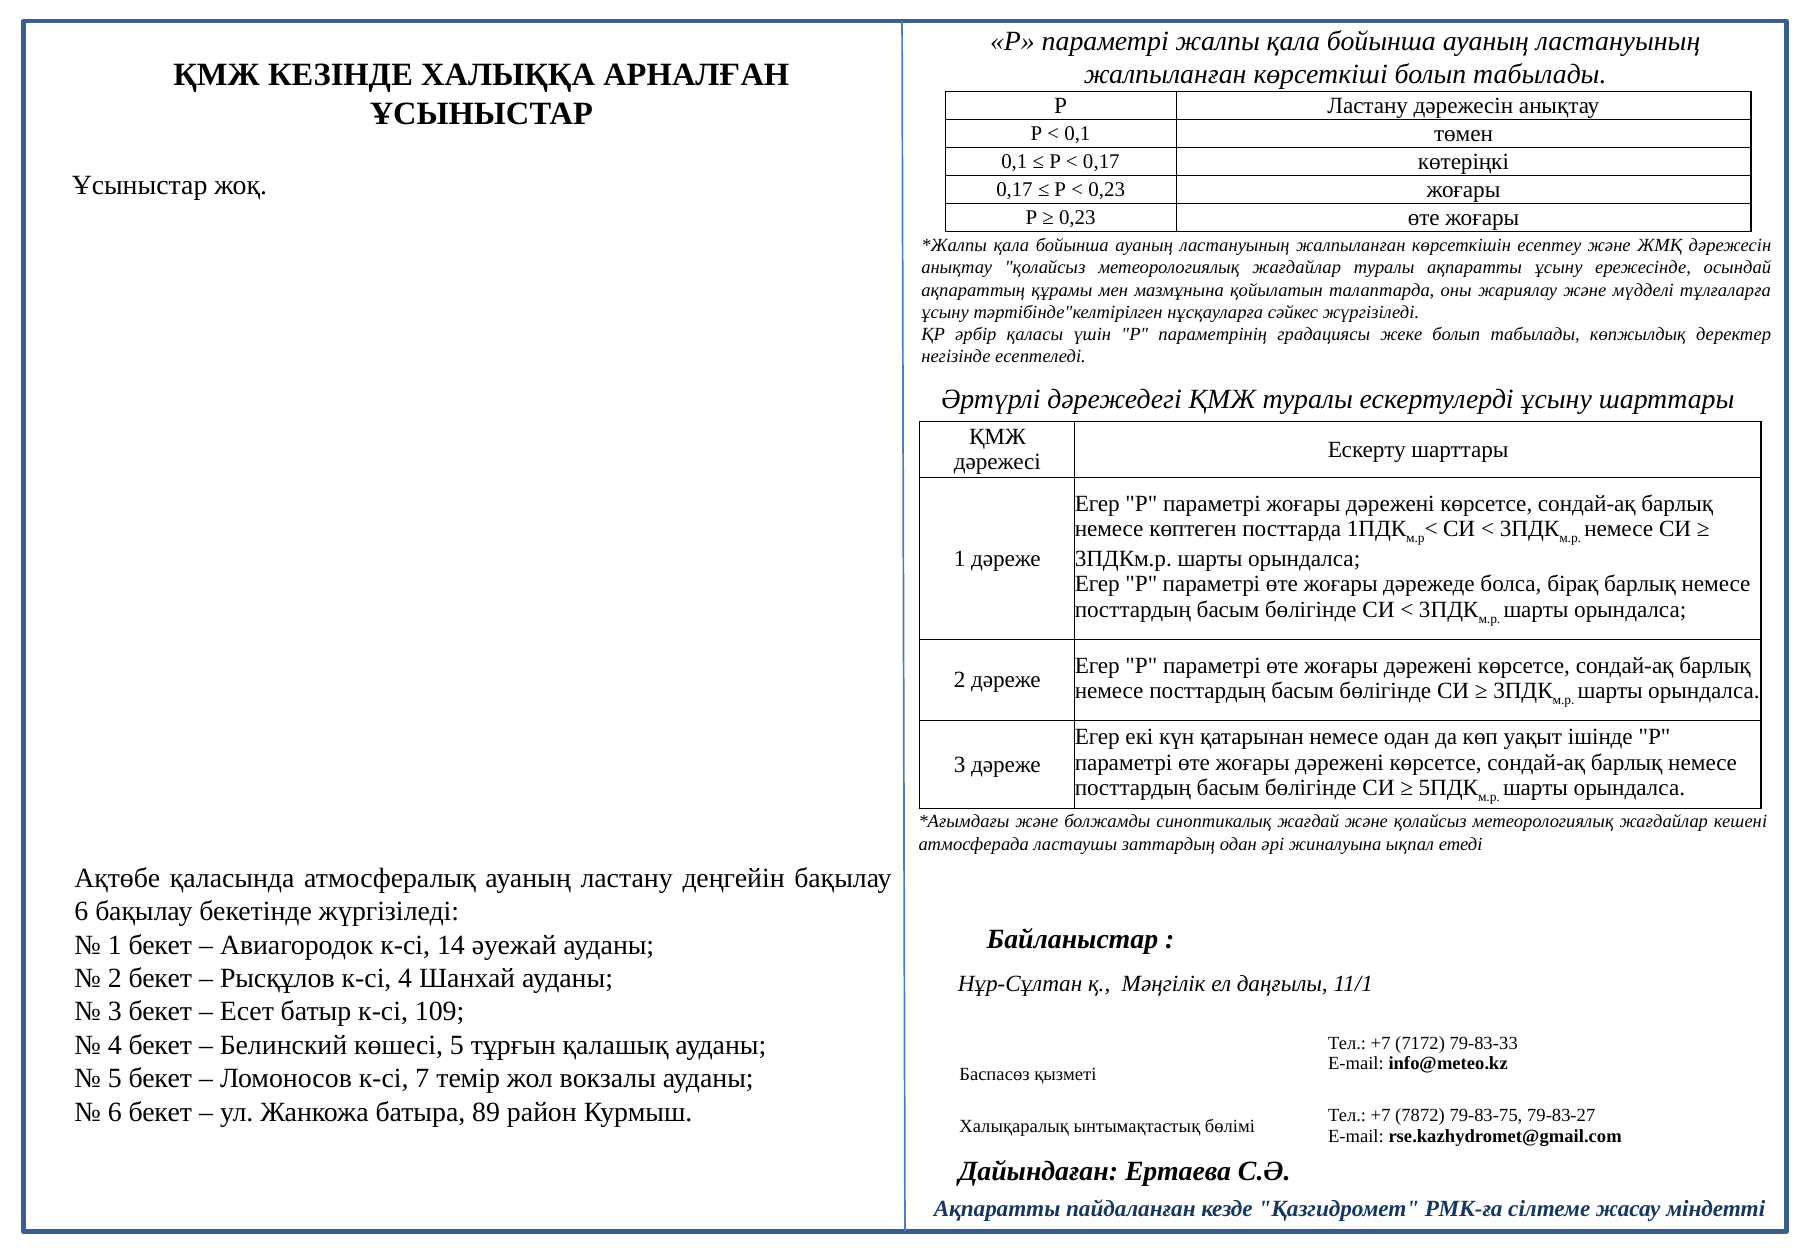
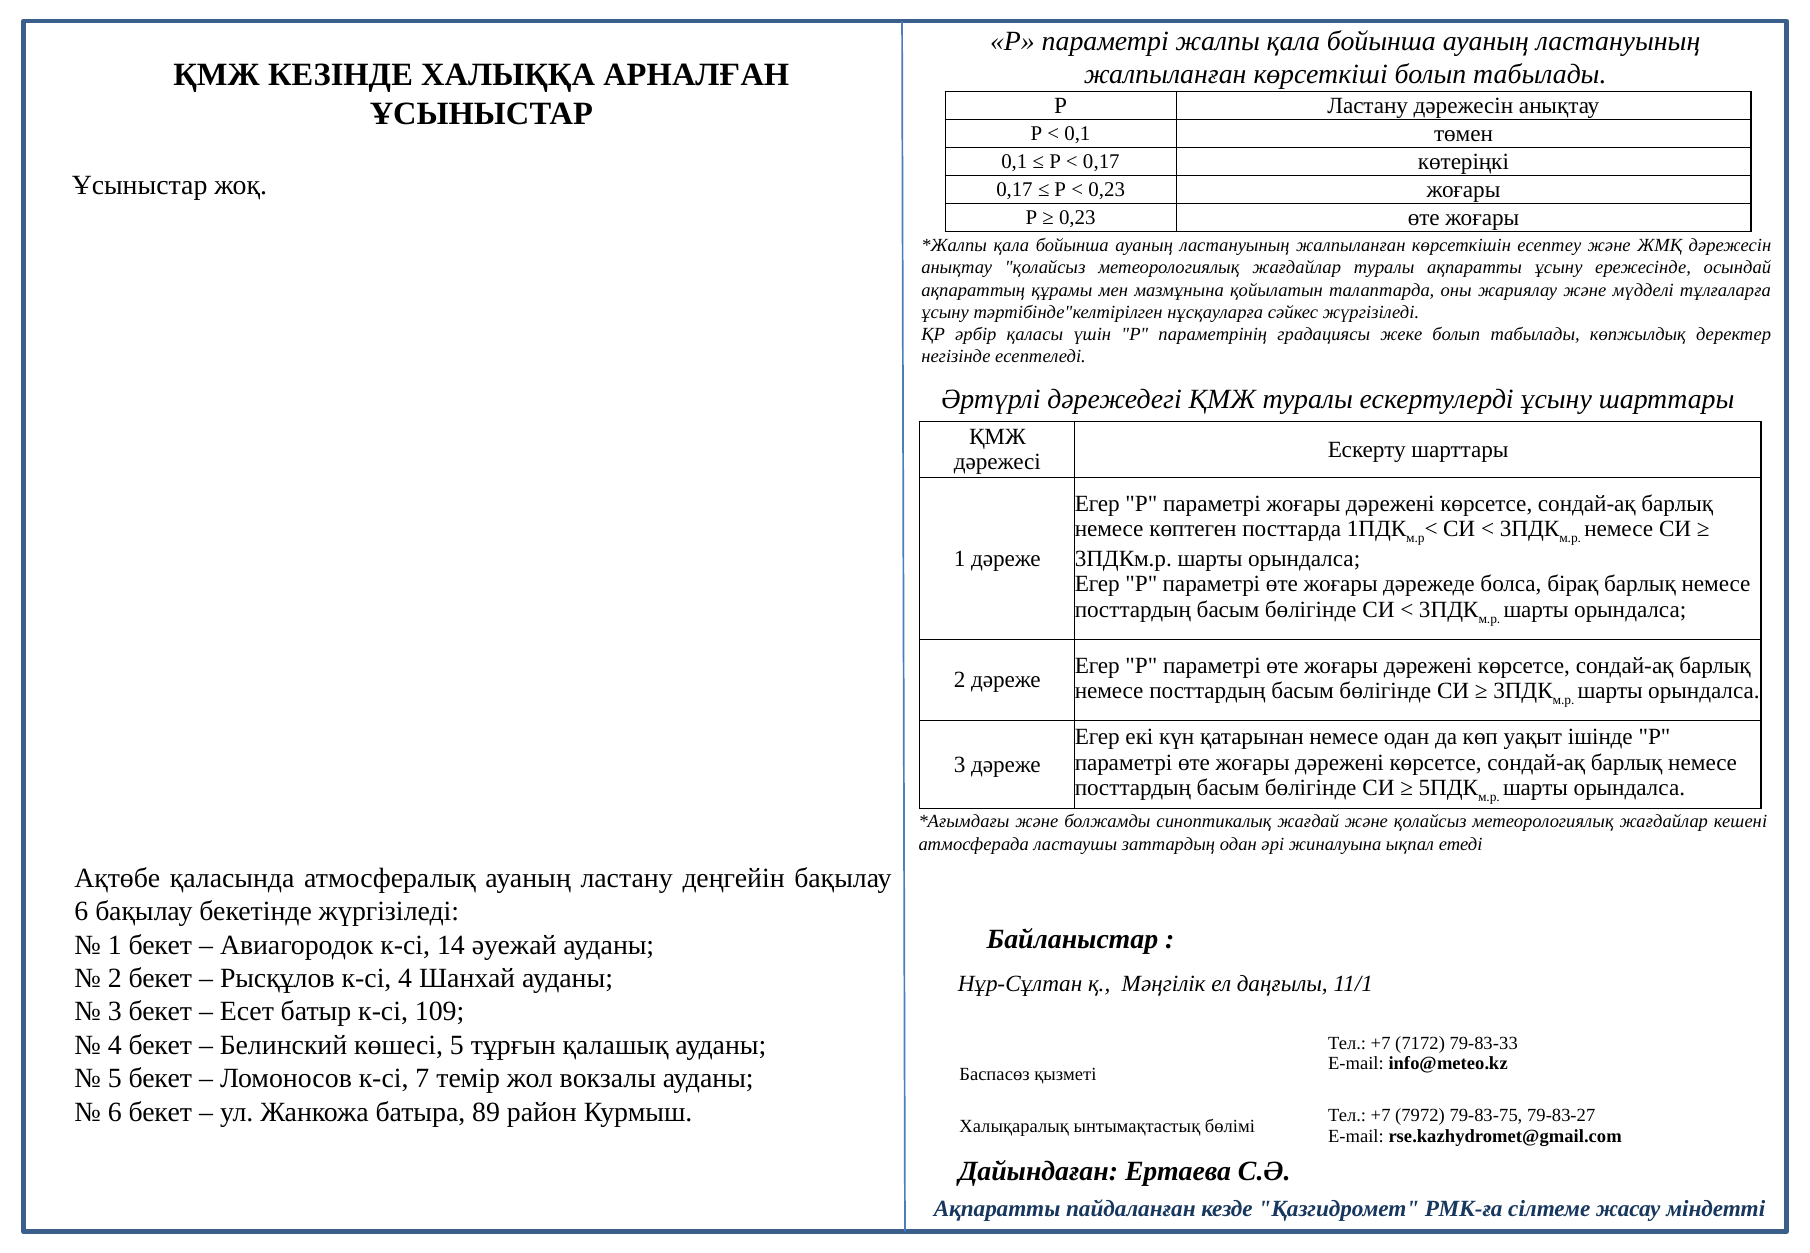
7872: 7872 -> 7972
